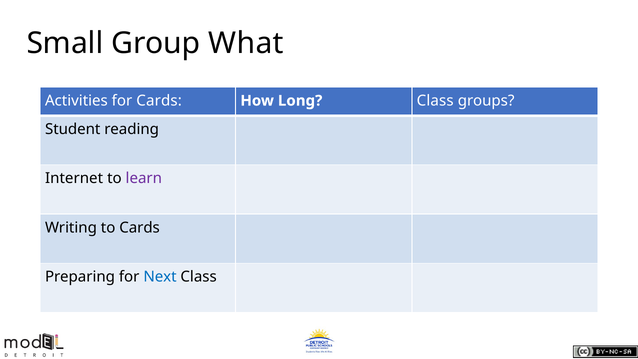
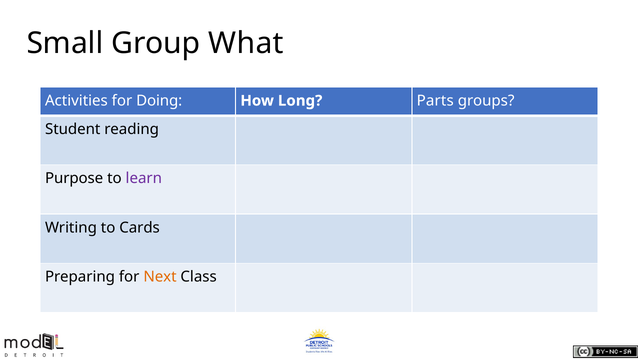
for Cards: Cards -> Doing
Long Class: Class -> Parts
Internet: Internet -> Purpose
Next colour: blue -> orange
